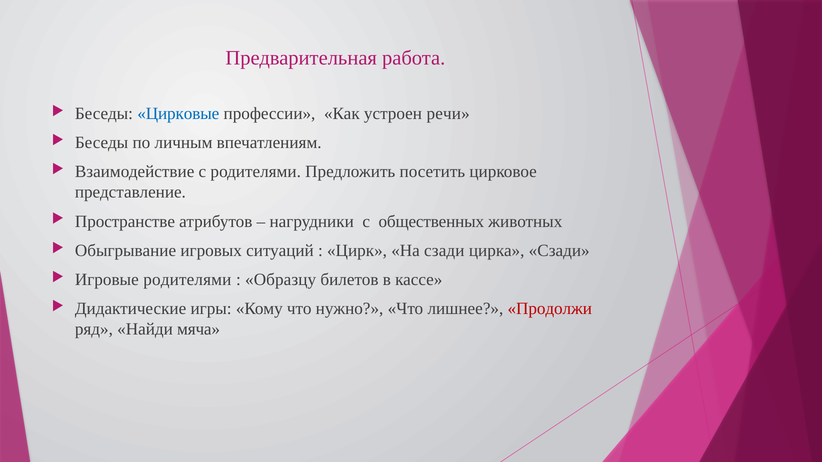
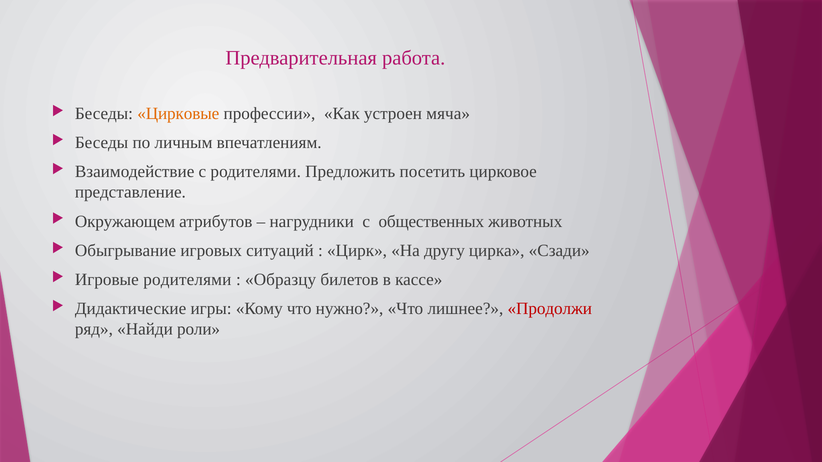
Цирковые colour: blue -> orange
речи: речи -> мяча
Пространстве: Пространстве -> Окружающем
На сзади: сзади -> другу
мяча: мяча -> роли
